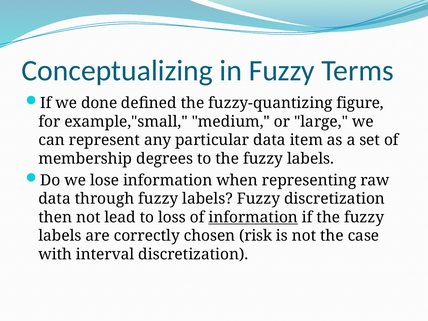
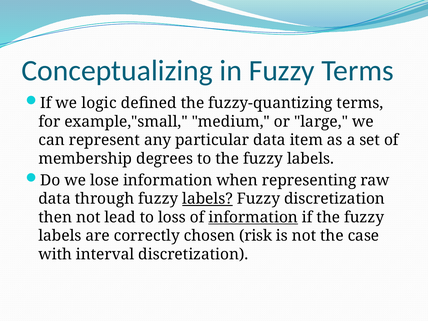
done: done -> logic
fuzzy-quantizing figure: figure -> terms
labels at (208, 199) underline: none -> present
